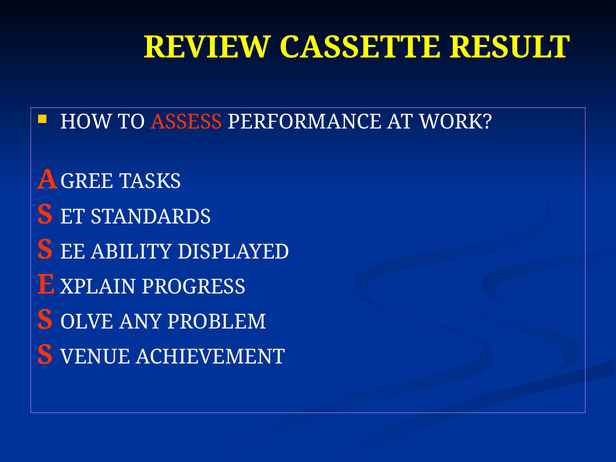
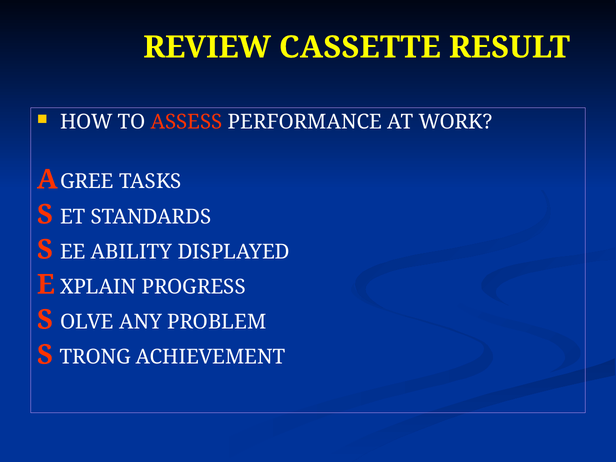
VENUE: VENUE -> TRONG
